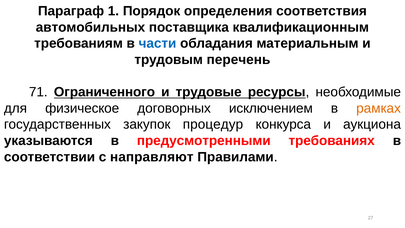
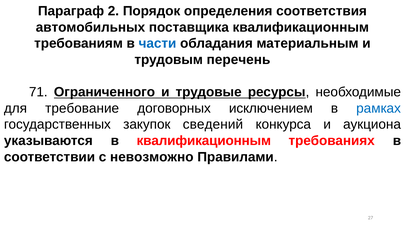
1: 1 -> 2
физическое: физическое -> требование
рамках colour: orange -> blue
процедур: процедур -> сведений
в предусмотренными: предусмотренными -> квалификационным
направляют: направляют -> невозможно
